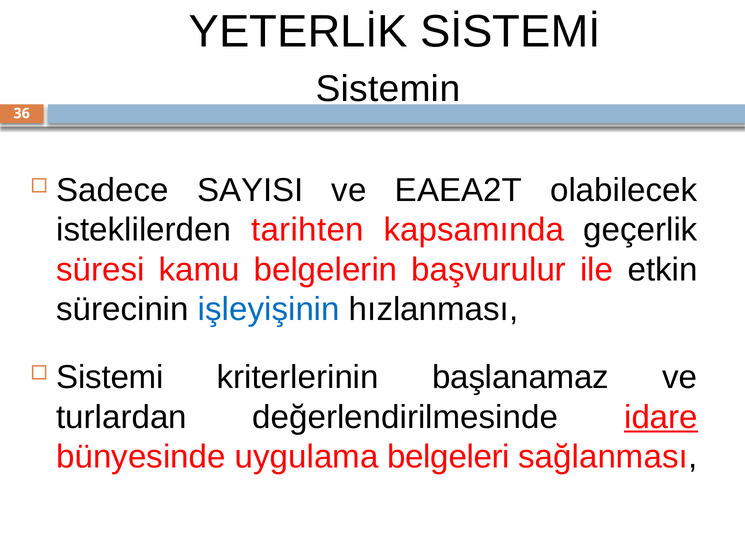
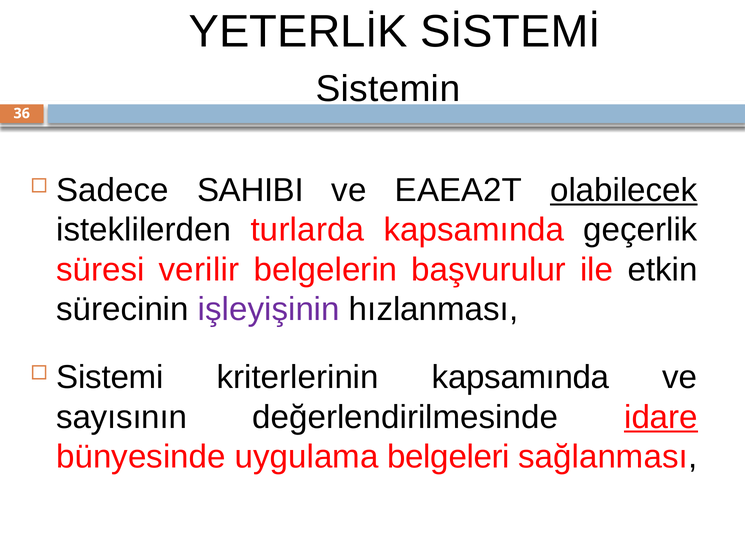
SAYISI: SAYISI -> SAHIBI
olabilecek underline: none -> present
tarihten: tarihten -> turlarda
kamu: kamu -> verilir
işleyişinin colour: blue -> purple
kriterlerinin başlanamaz: başlanamaz -> kapsamında
turlardan: turlardan -> sayısının
